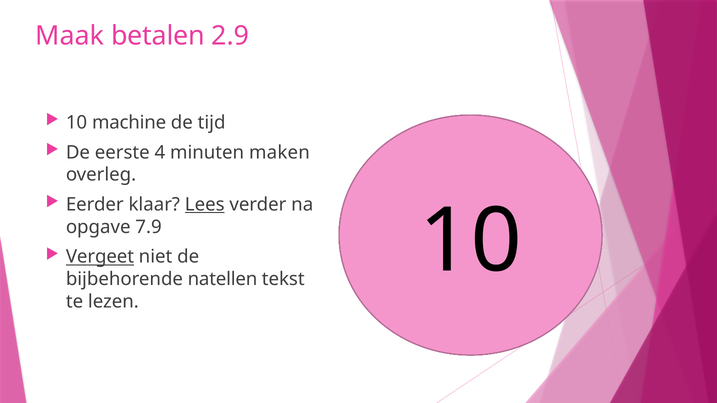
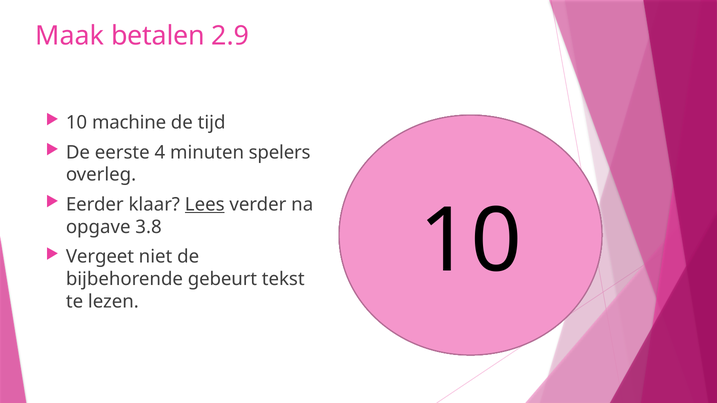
maken: maken -> spelers
7.9: 7.9 -> 3.8
Vergeet underline: present -> none
natellen: natellen -> gebeurt
